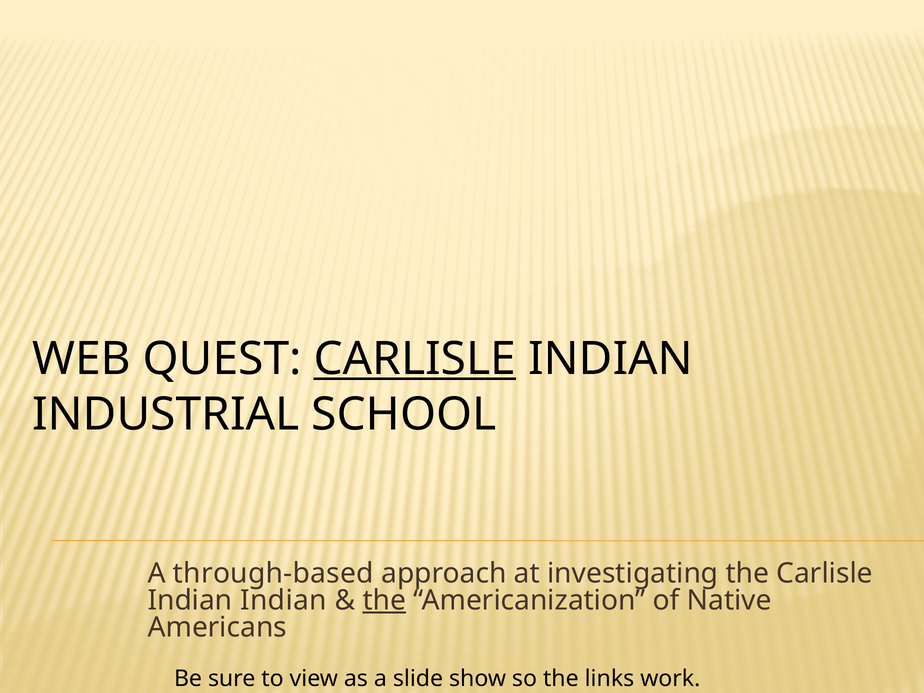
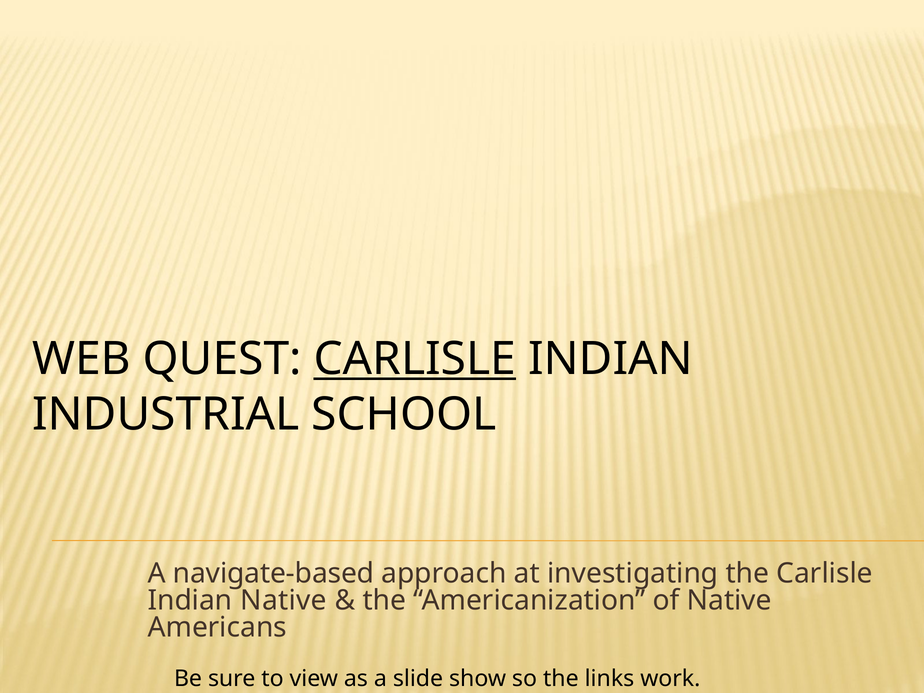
through-based: through-based -> navigate-based
Indian Indian: Indian -> Native
the at (384, 600) underline: present -> none
